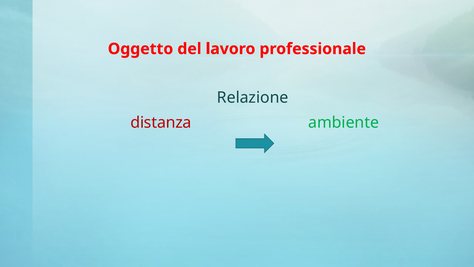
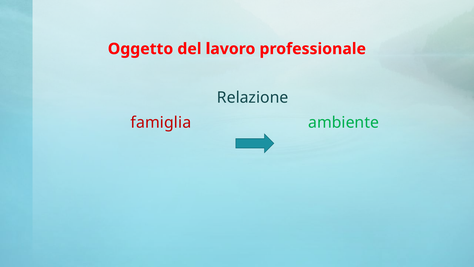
distanza: distanza -> famiglia
